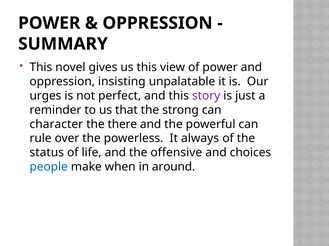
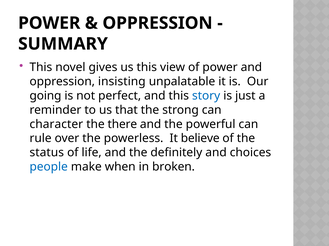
urges: urges -> going
story colour: purple -> blue
always: always -> believe
offensive: offensive -> definitely
around: around -> broken
